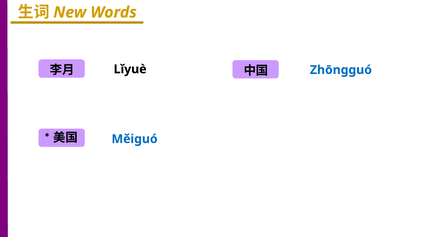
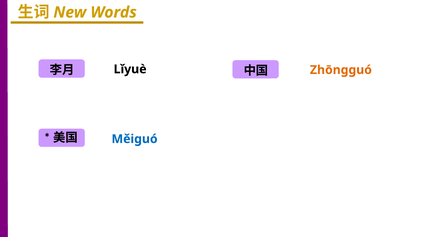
Zhōnɡɡuó colour: blue -> orange
